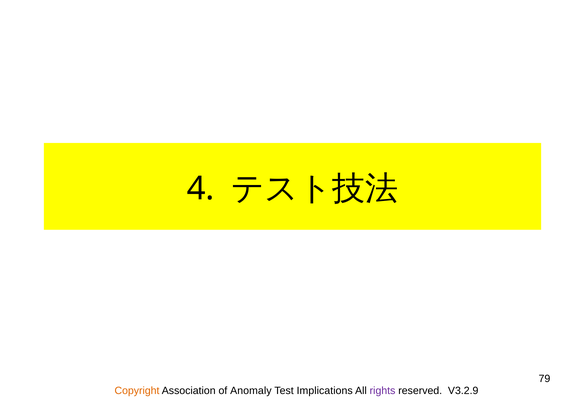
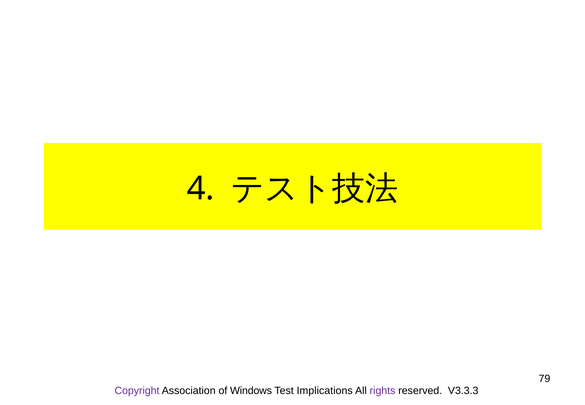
Copyright colour: orange -> purple
Anomaly: Anomaly -> Windows
V3.2.9: V3.2.9 -> V3.3.3
